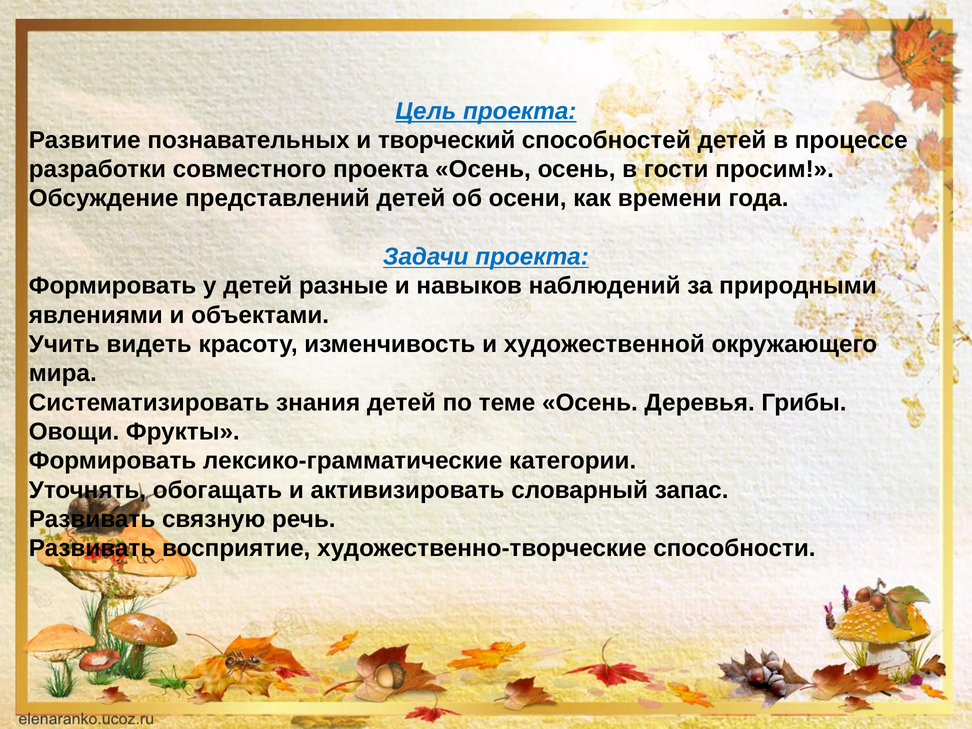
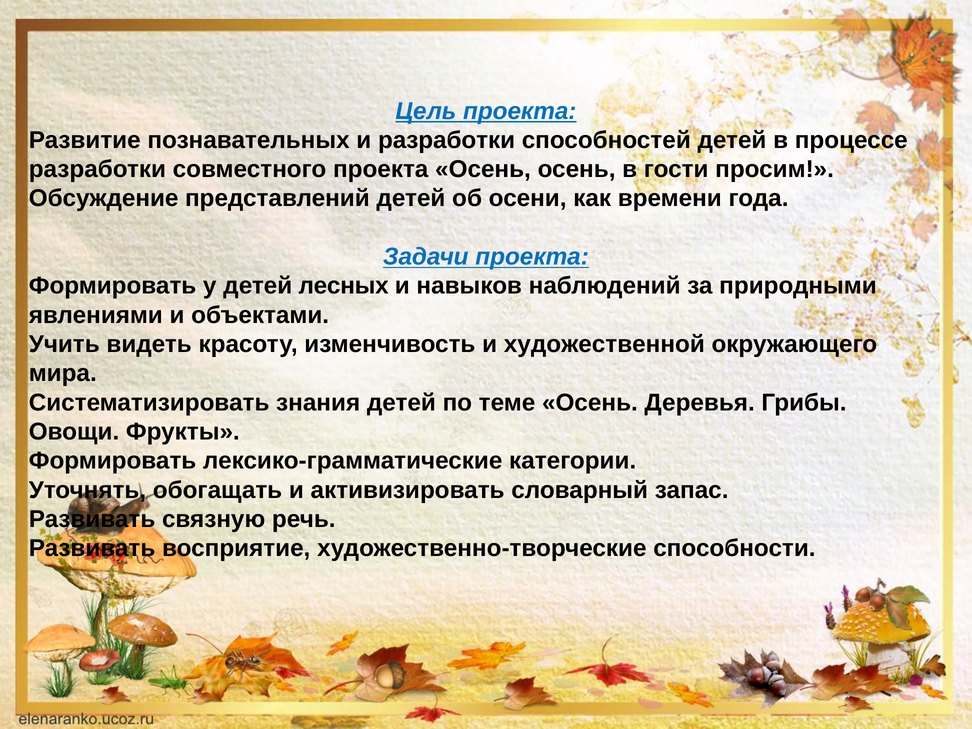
и творческий: творческий -> разработки
разные: разные -> лесных
